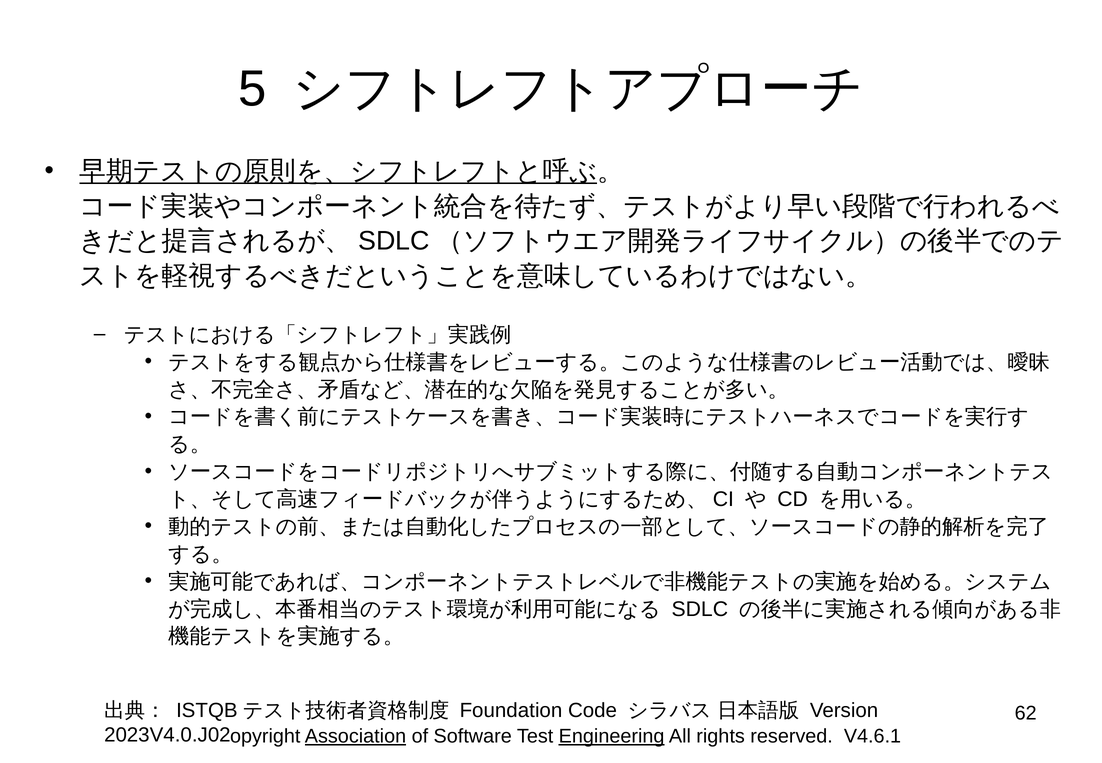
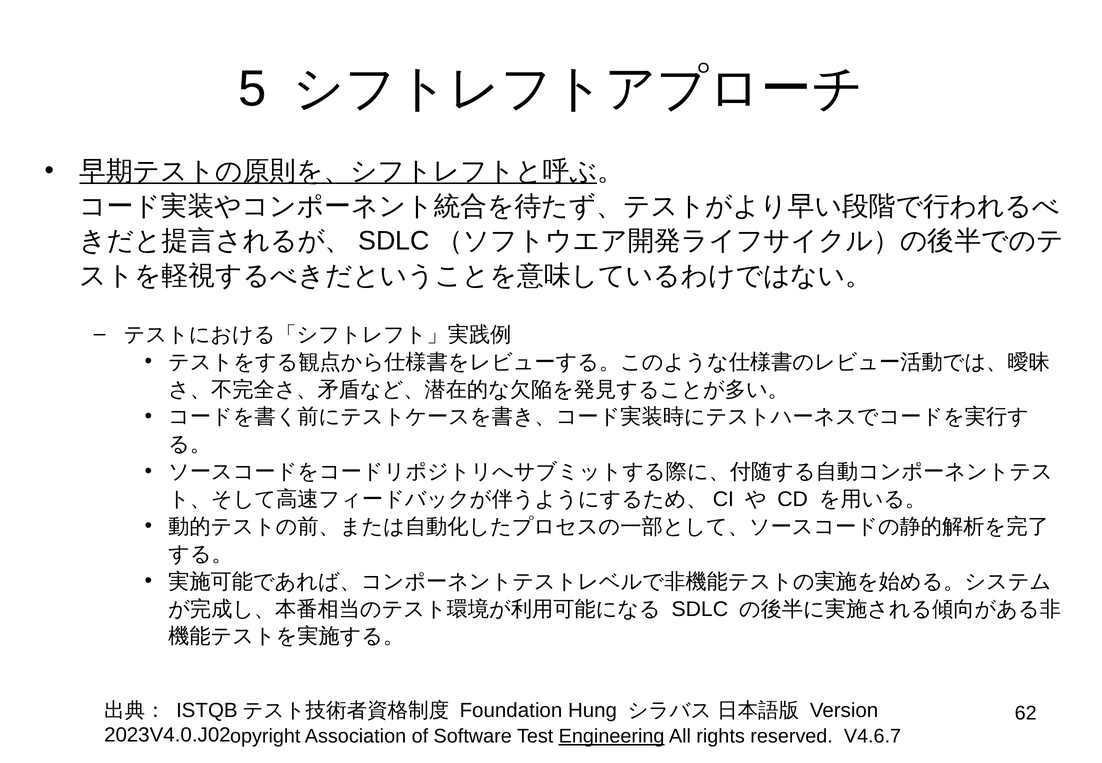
Code: Code -> Hung
Association underline: present -> none
V4.6.1: V4.6.1 -> V4.6.7
